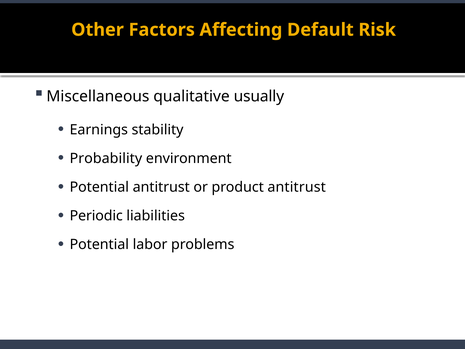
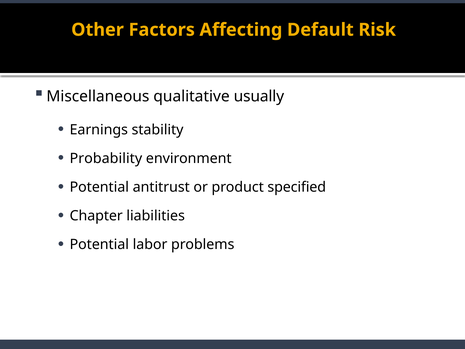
product antitrust: antitrust -> specified
Periodic: Periodic -> Chapter
